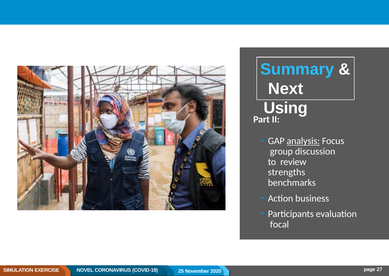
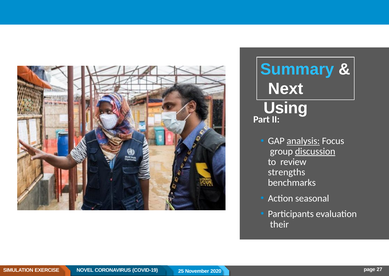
discussion underline: none -> present
business: business -> seasonal
focal: focal -> their
